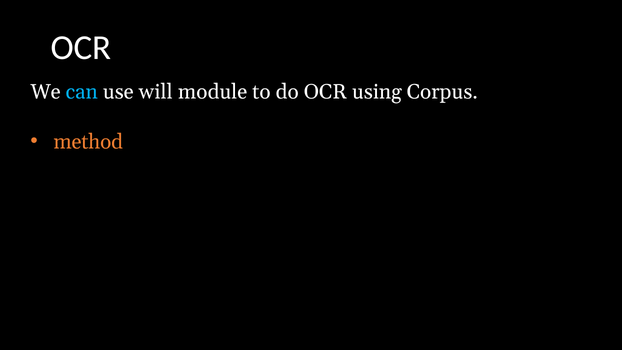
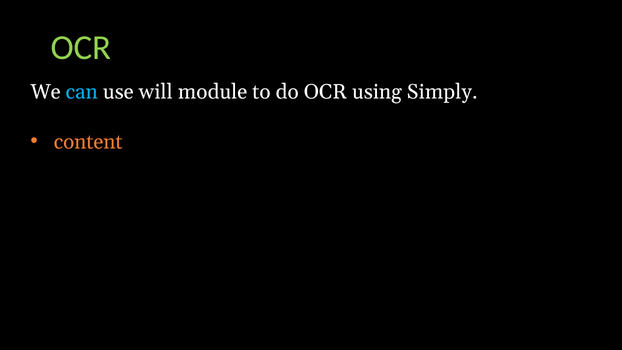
OCR at (81, 48) colour: white -> light green
Corpus: Corpus -> Simply
method: method -> content
